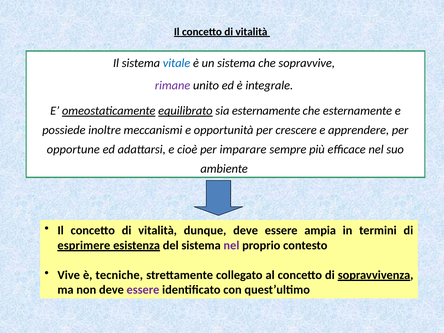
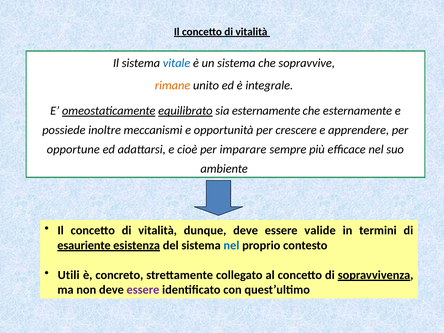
rimane colour: purple -> orange
ampia: ampia -> valide
esprimere: esprimere -> esauriente
nel at (231, 245) colour: purple -> blue
Vive: Vive -> Utili
tecniche: tecniche -> concreto
